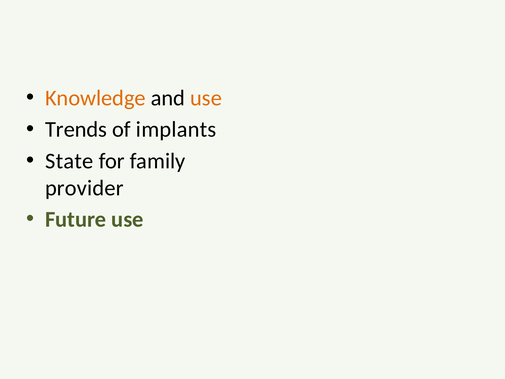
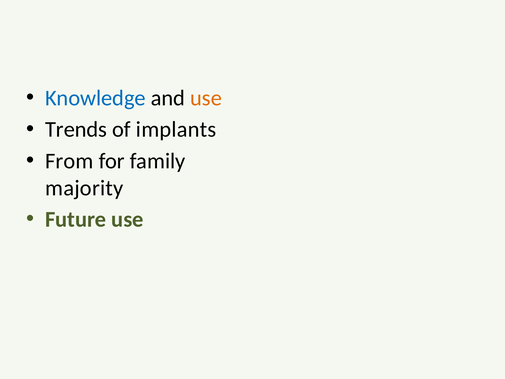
Knowledge colour: orange -> blue
State: State -> From
provider: provider -> majority
